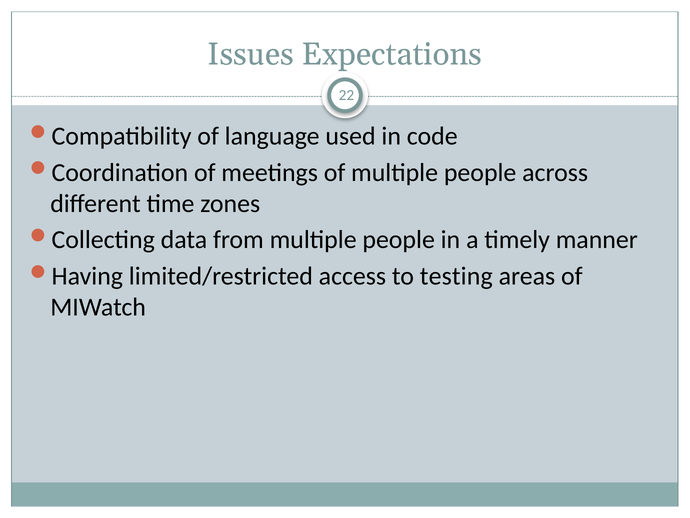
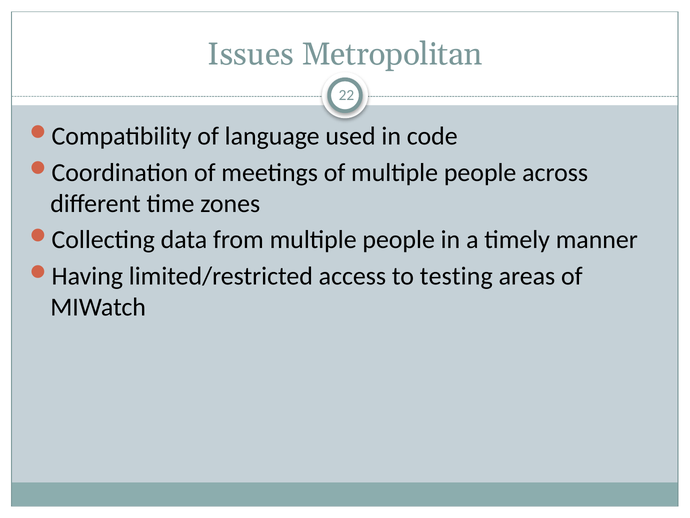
Expectations: Expectations -> Metropolitan
